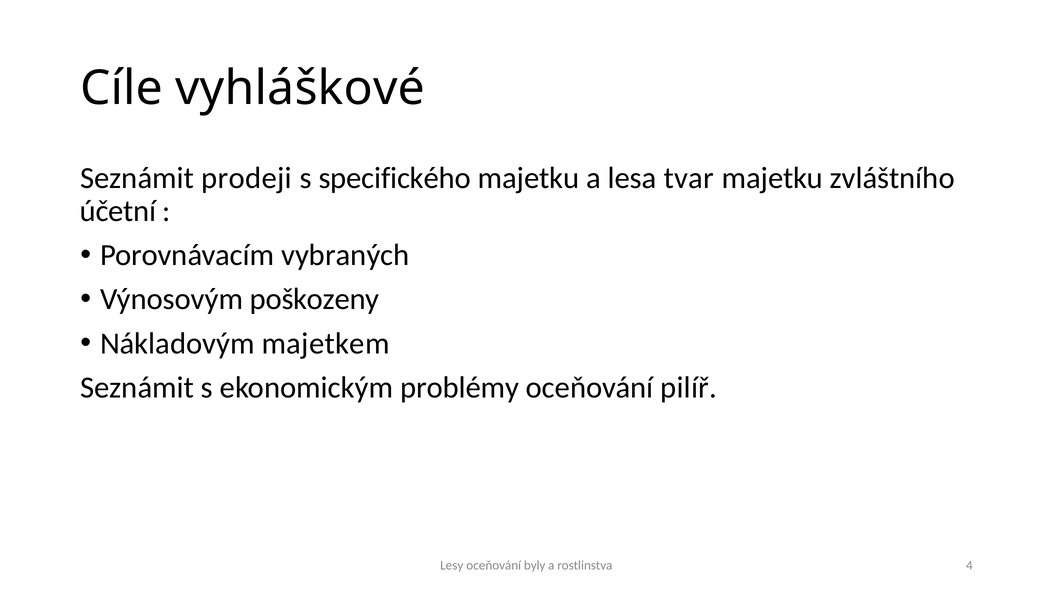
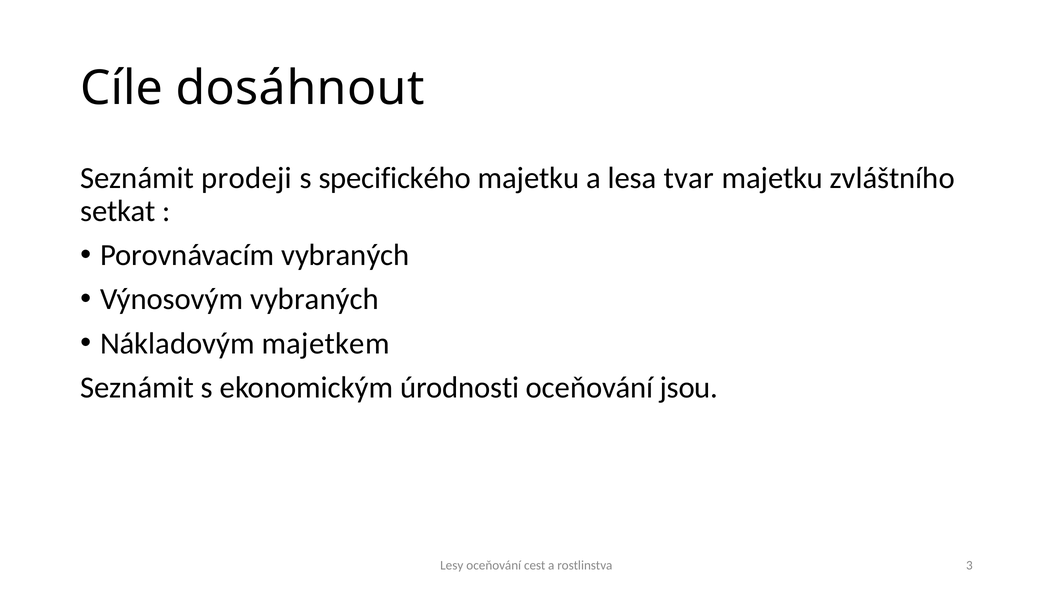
vyhláškové: vyhláškové -> dosáhnout
účetní: účetní -> setkat
Výnosovým poškozeny: poškozeny -> vybraných
problémy: problémy -> úrodnosti
pilíř: pilíř -> jsou
byly: byly -> cest
4: 4 -> 3
